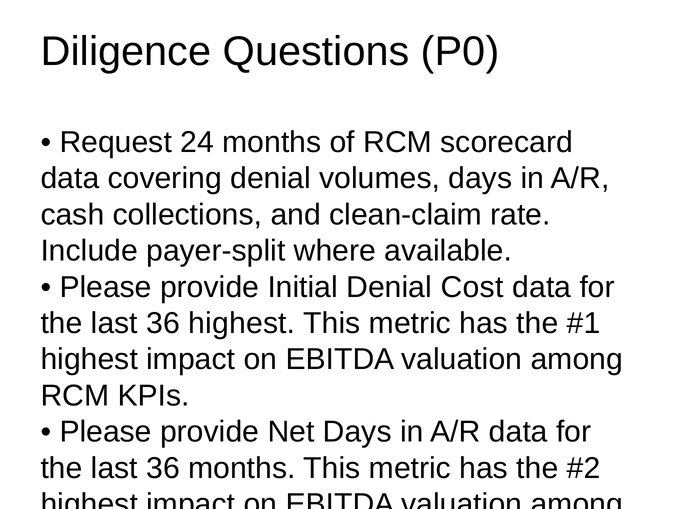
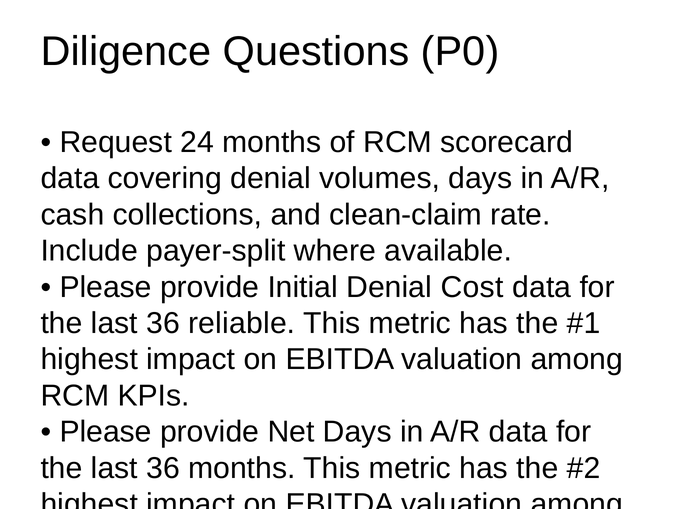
36 highest: highest -> reliable
